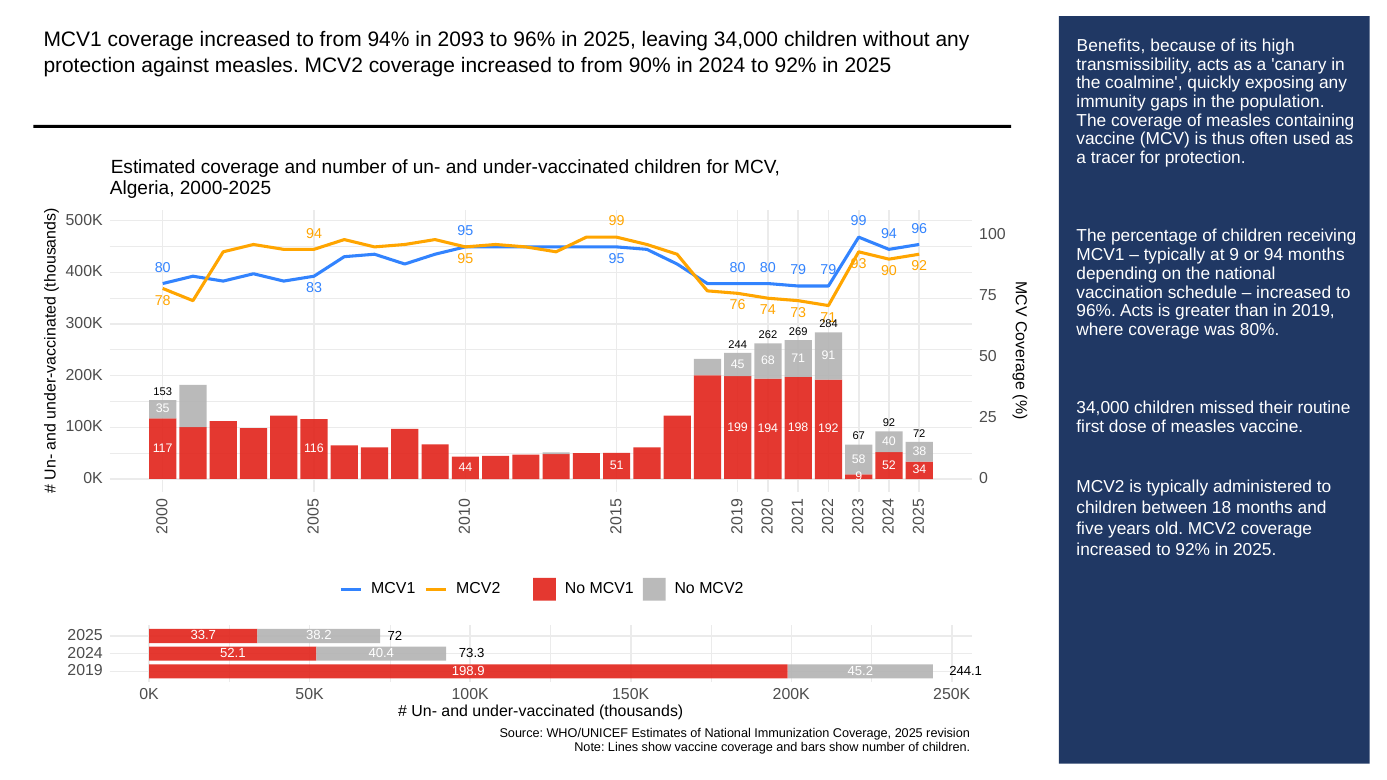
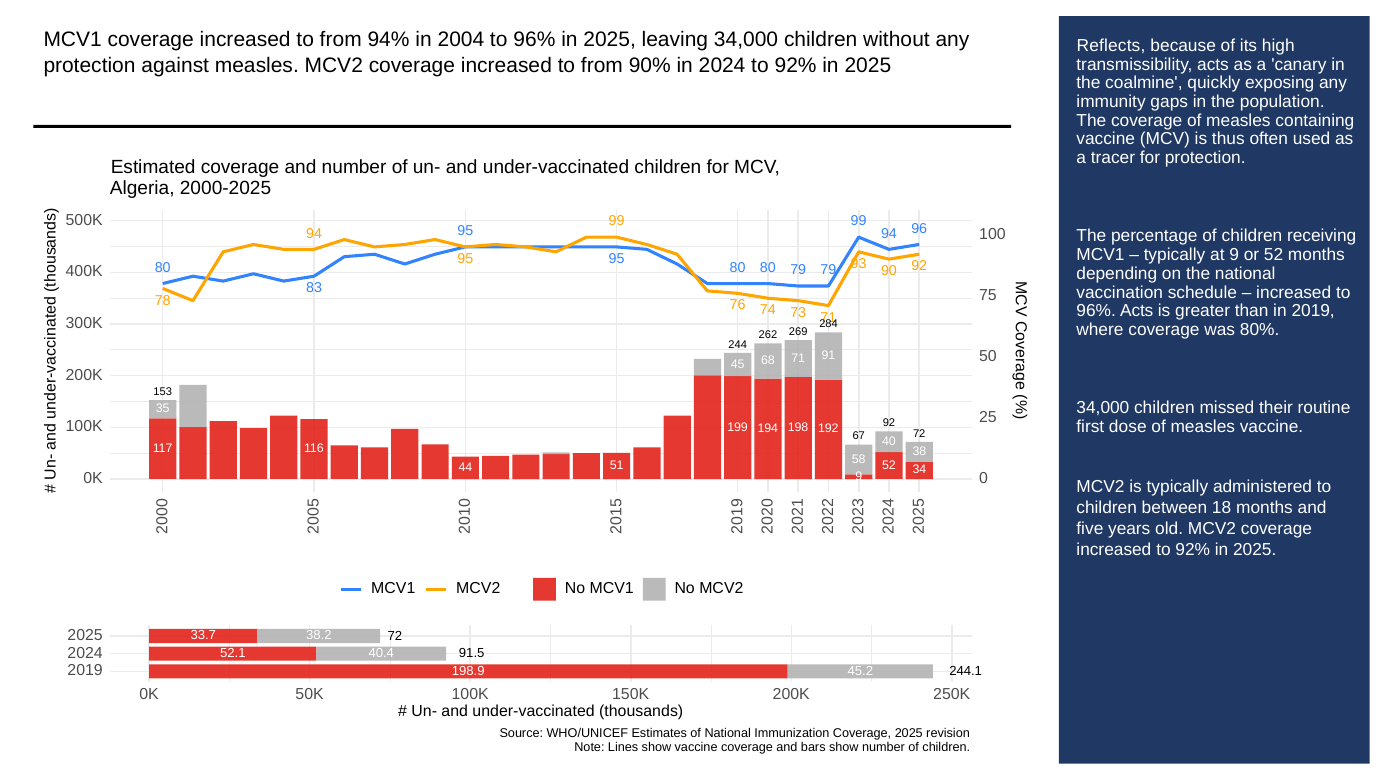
2093: 2093 -> 2004
Benefits: Benefits -> Reflects
or 94: 94 -> 52
73.3: 73.3 -> 91.5
